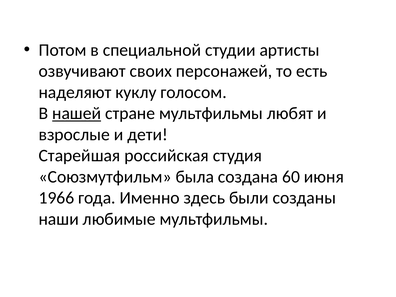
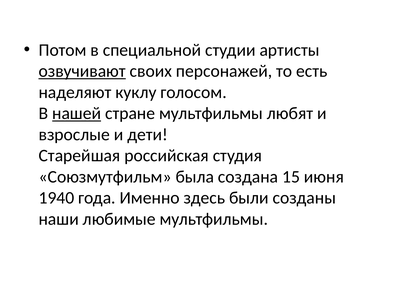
озвучивают underline: none -> present
60: 60 -> 15
1966: 1966 -> 1940
